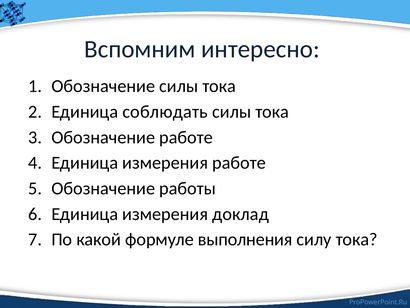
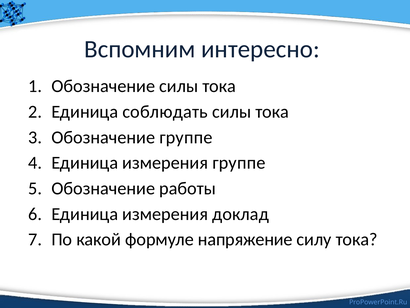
Обозначение работе: работе -> группе
измерения работе: работе -> группе
выполнения: выполнения -> напряжение
